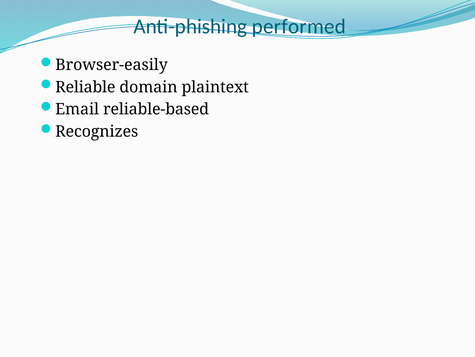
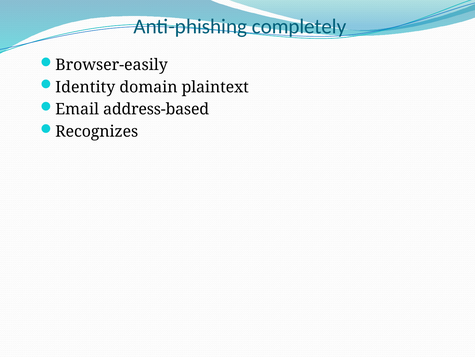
performed: performed -> completely
Reliable: Reliable -> Identity
reliable-based: reliable-based -> address-based
